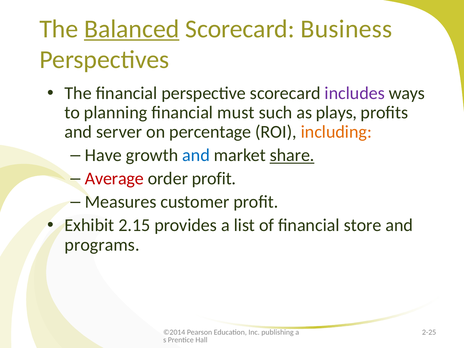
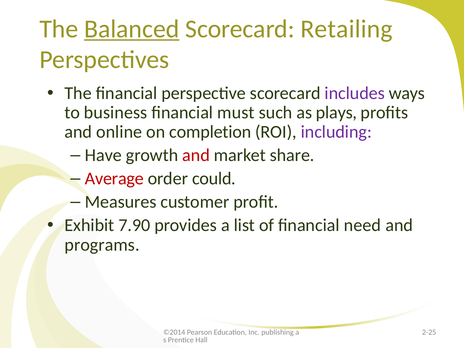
Business: Business -> Retailing
planning: planning -> business
server: server -> online
percentage: percentage -> completion
including colour: orange -> purple
and at (196, 155) colour: blue -> red
share underline: present -> none
order profit: profit -> could
2.15: 2.15 -> 7.90
store: store -> need
